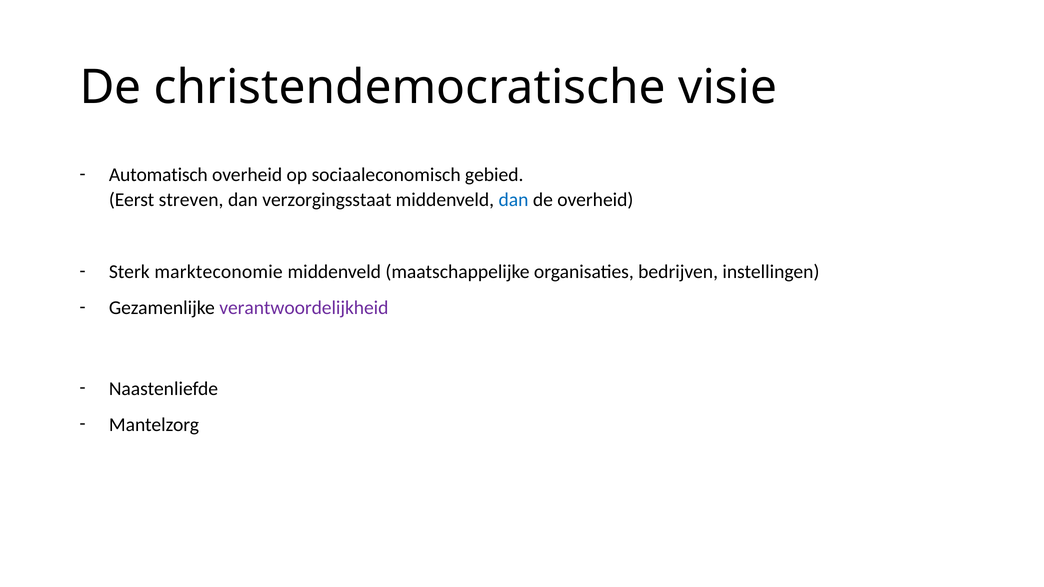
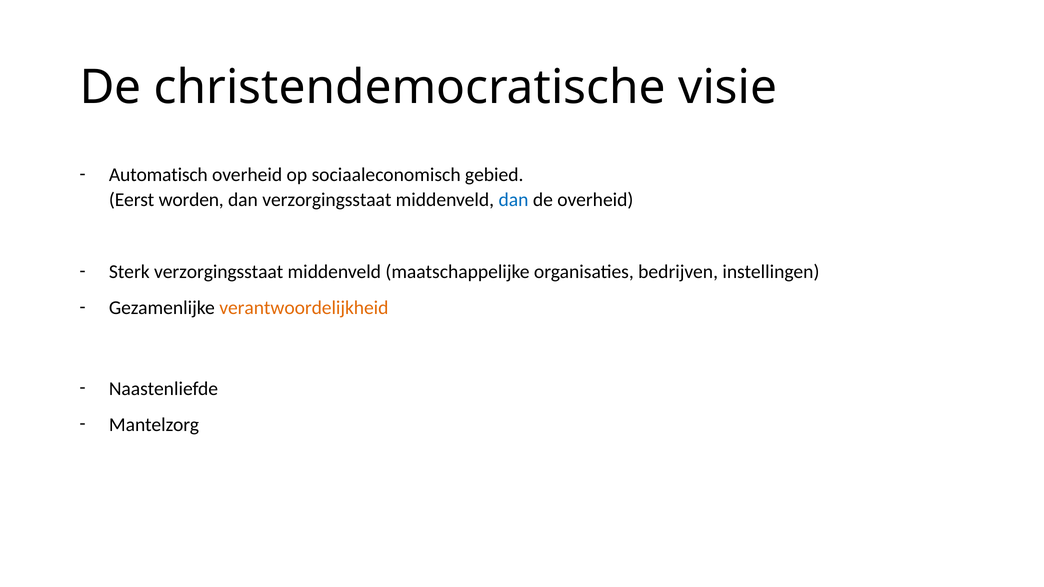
streven: streven -> worden
Sterk markteconomie: markteconomie -> verzorgingsstaat
verantwoordelijkheid colour: purple -> orange
